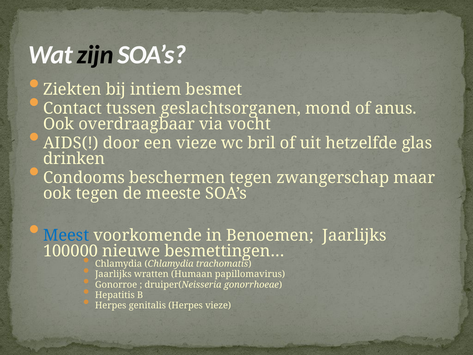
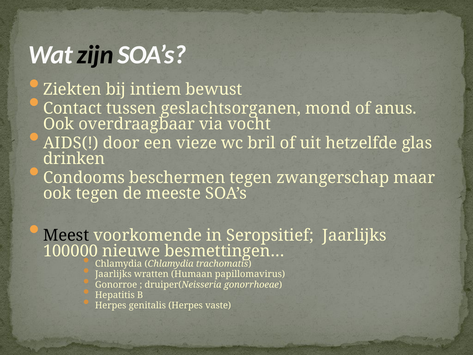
besmet: besmet -> bewust
Meest colour: blue -> black
Benoemen: Benoemen -> Seropsitief
Herpes vieze: vieze -> vaste
